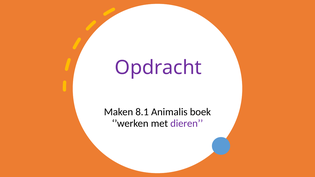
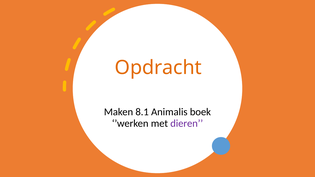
Opdracht colour: purple -> orange
